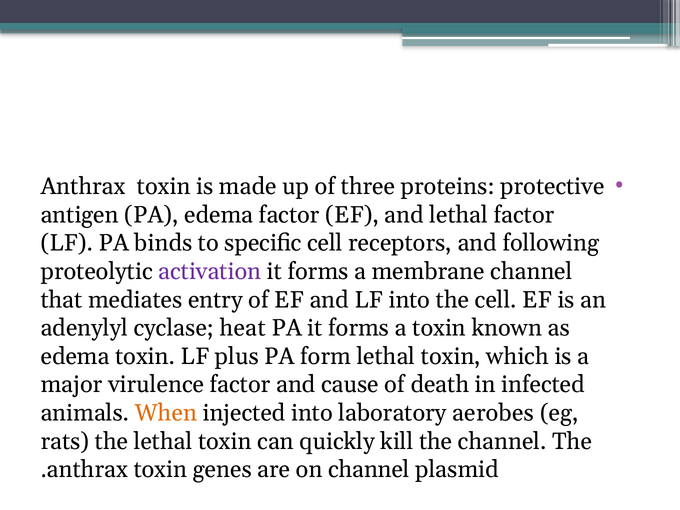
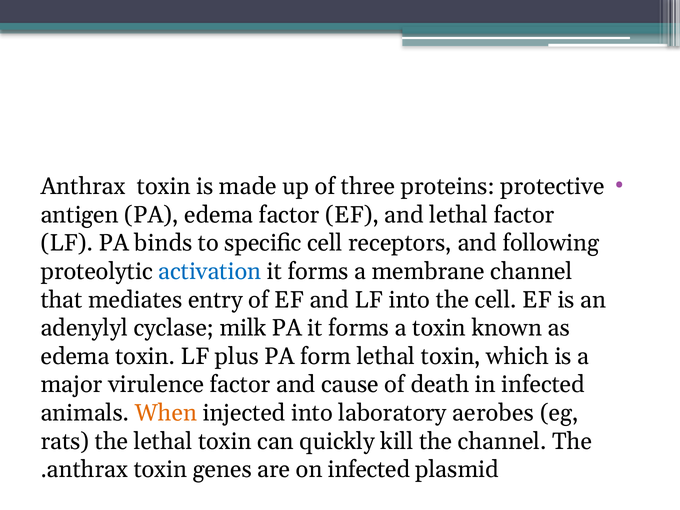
activation colour: purple -> blue
heat: heat -> milk
on channel: channel -> infected
